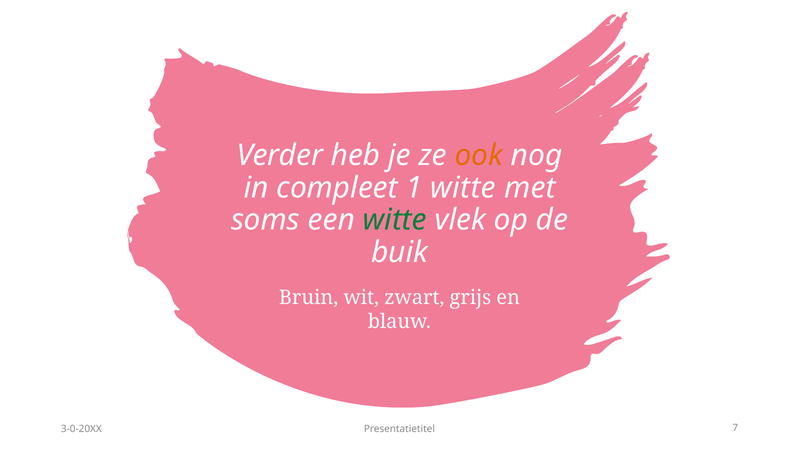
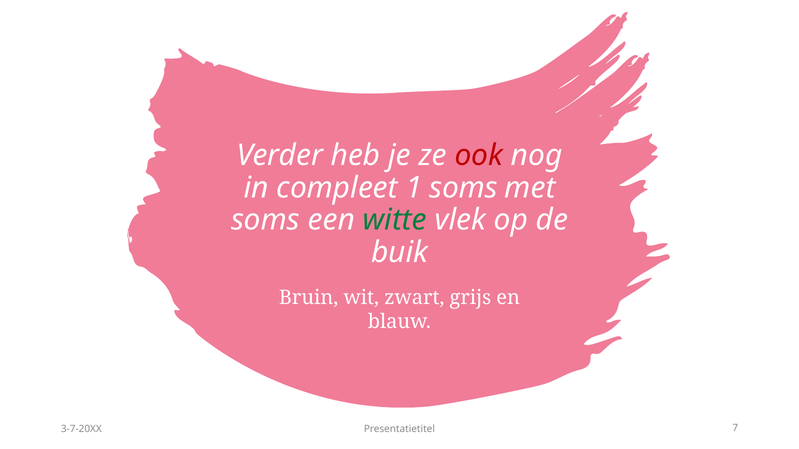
ook colour: orange -> red
1 witte: witte -> soms
3-0-20XX: 3-0-20XX -> 3-7-20XX
